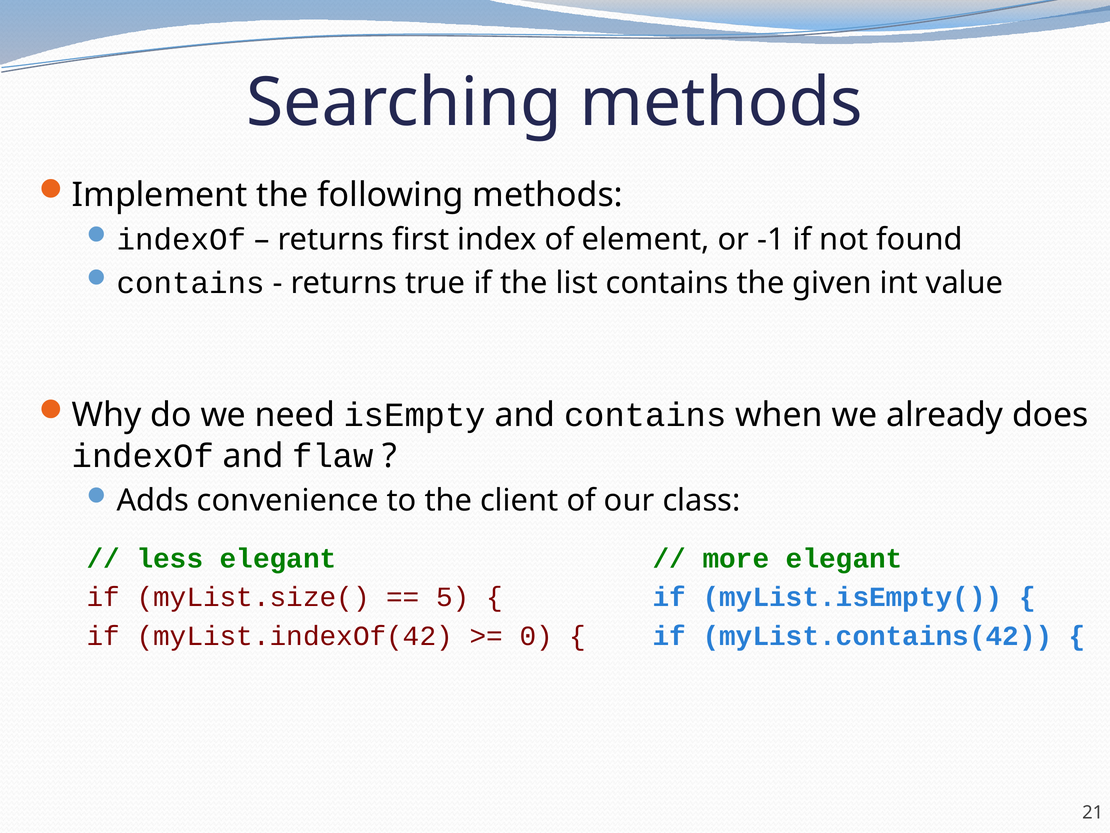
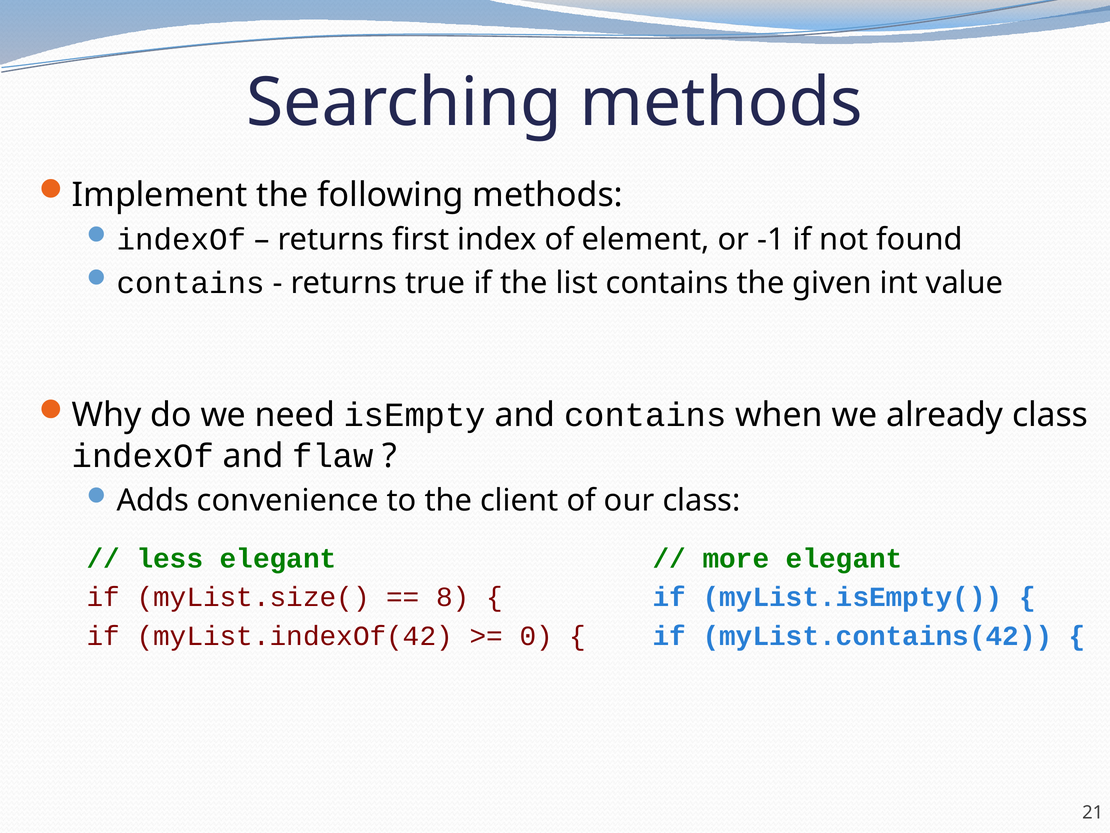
already does: does -> class
5: 5 -> 8
